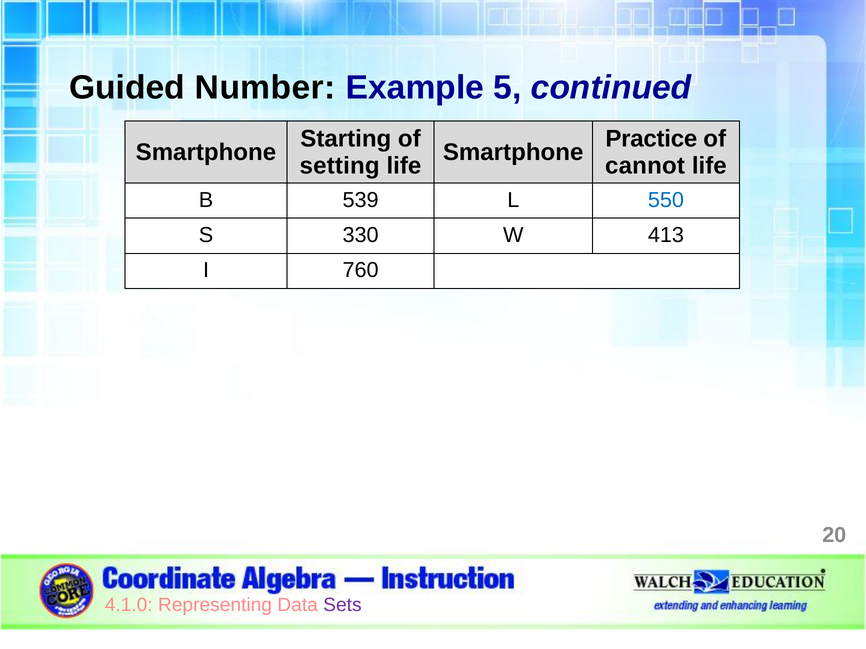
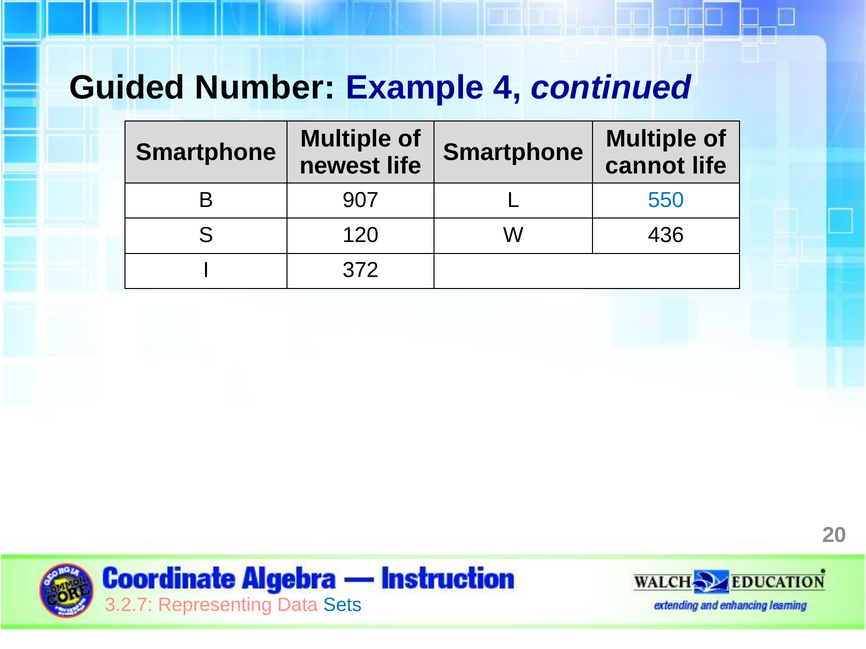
5: 5 -> 4
Starting at (346, 139): Starting -> Multiple
Practice at (651, 139): Practice -> Multiple
setting: setting -> newest
539: 539 -> 907
330: 330 -> 120
413: 413 -> 436
760: 760 -> 372
4.1.0: 4.1.0 -> 3.2.7
Sets colour: purple -> blue
